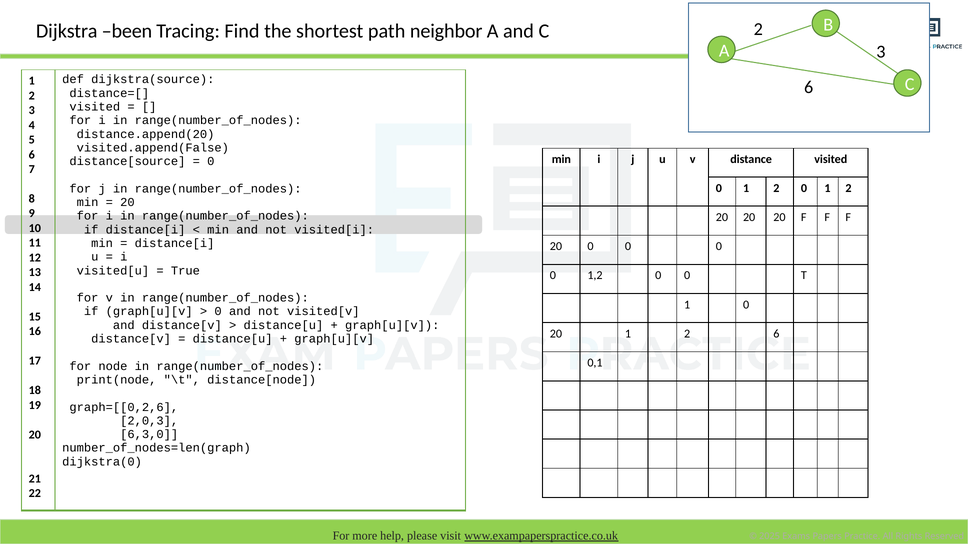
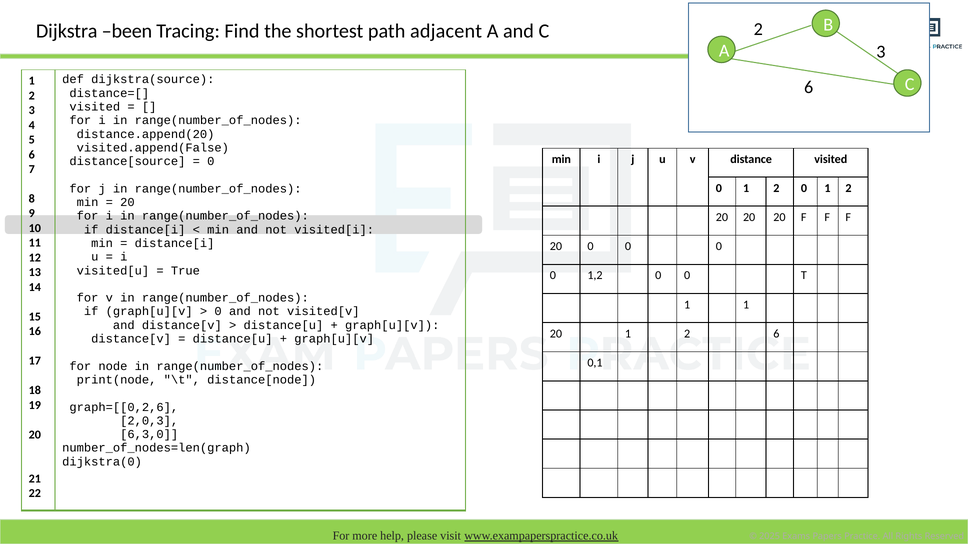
neighbor: neighbor -> adjacent
1 0: 0 -> 1
